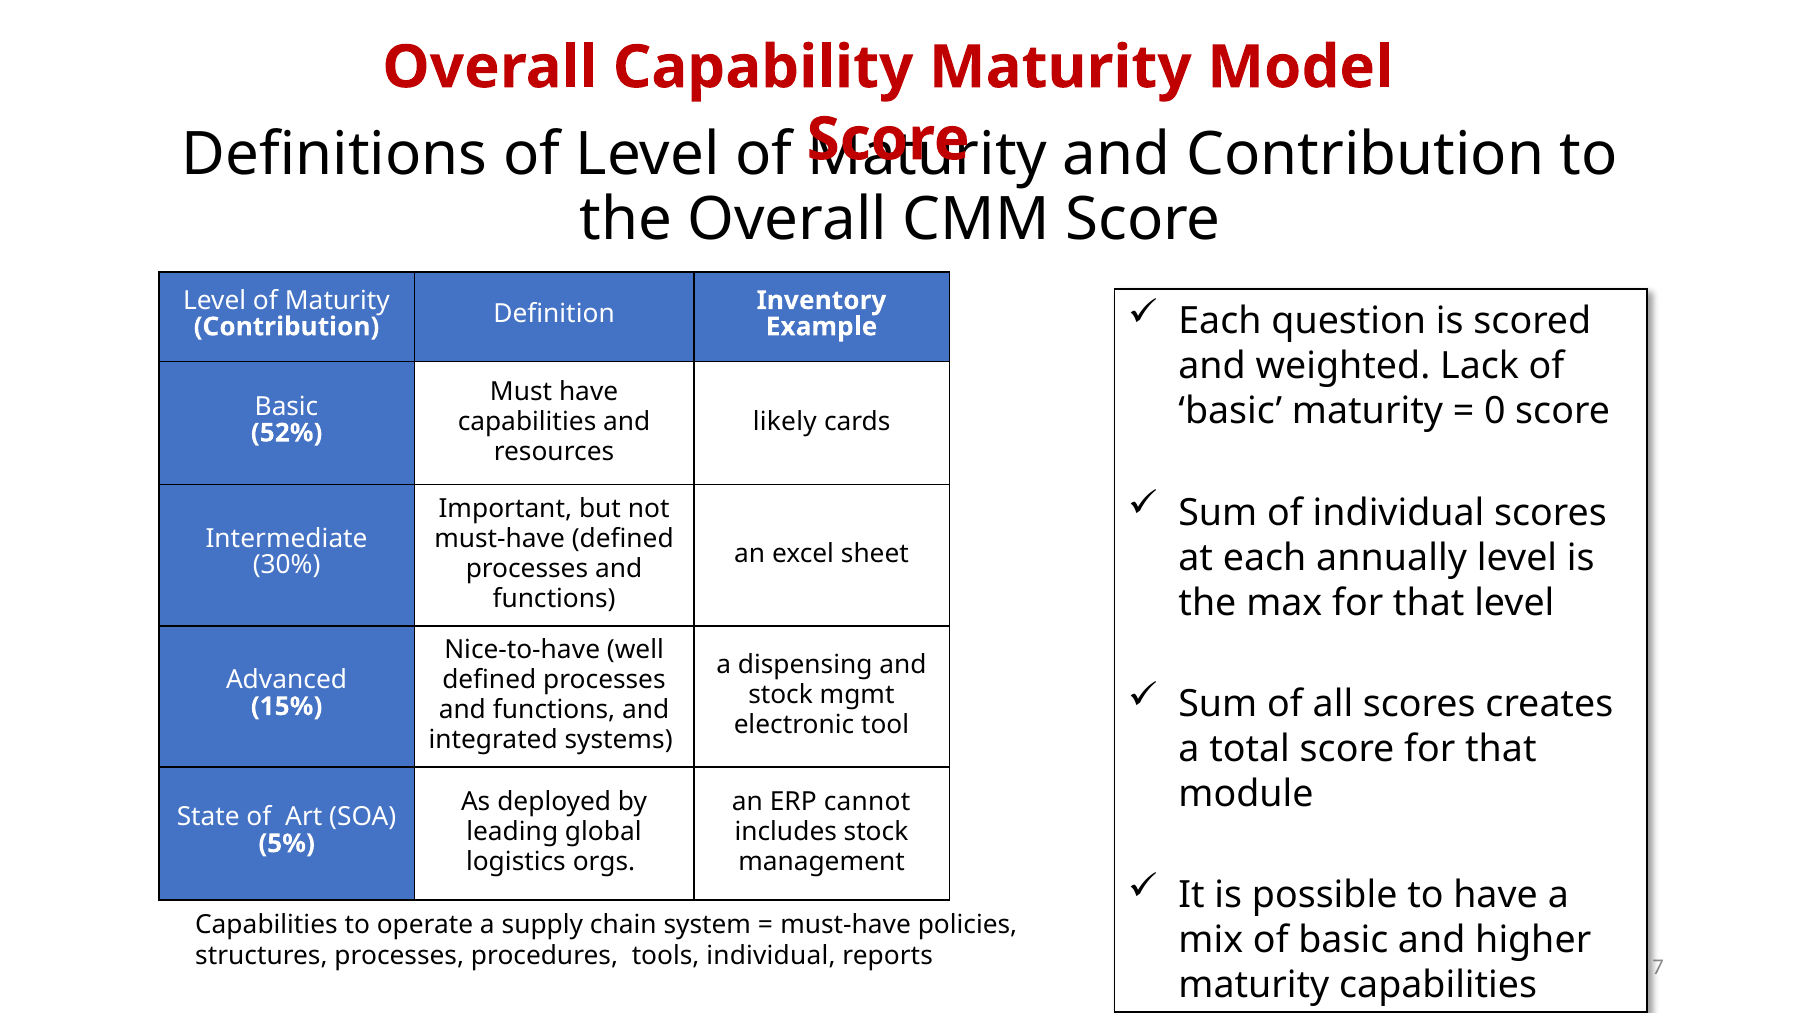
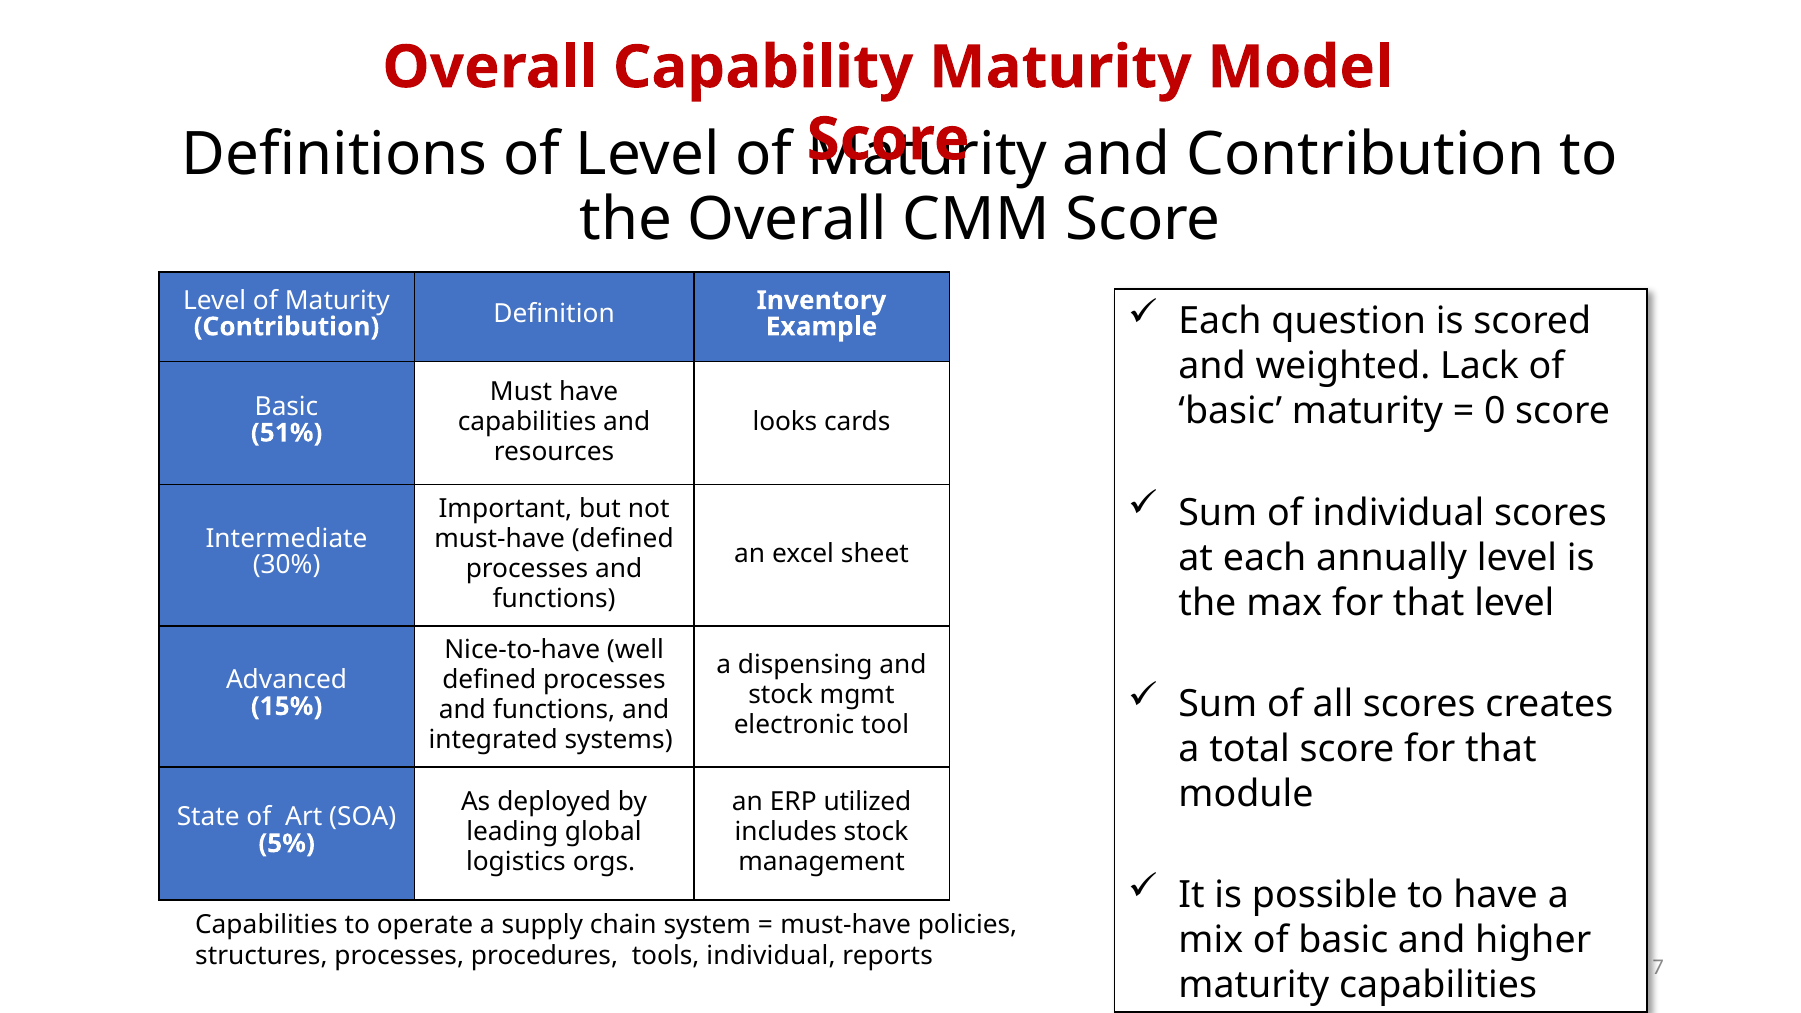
likely: likely -> looks
52%: 52% -> 51%
cannot: cannot -> utilized
